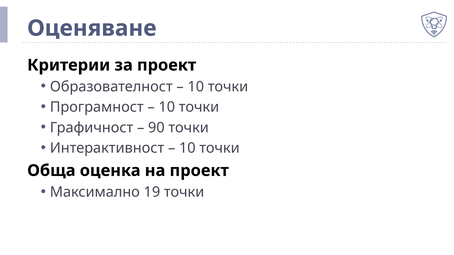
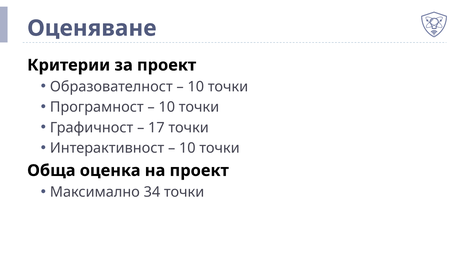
90: 90 -> 17
19: 19 -> 34
